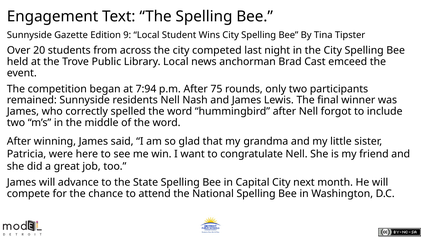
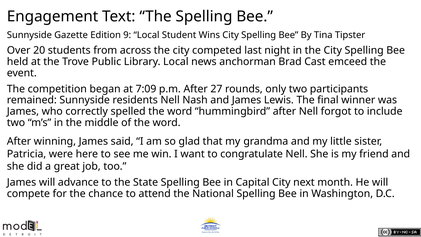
7:94: 7:94 -> 7:09
75: 75 -> 27
